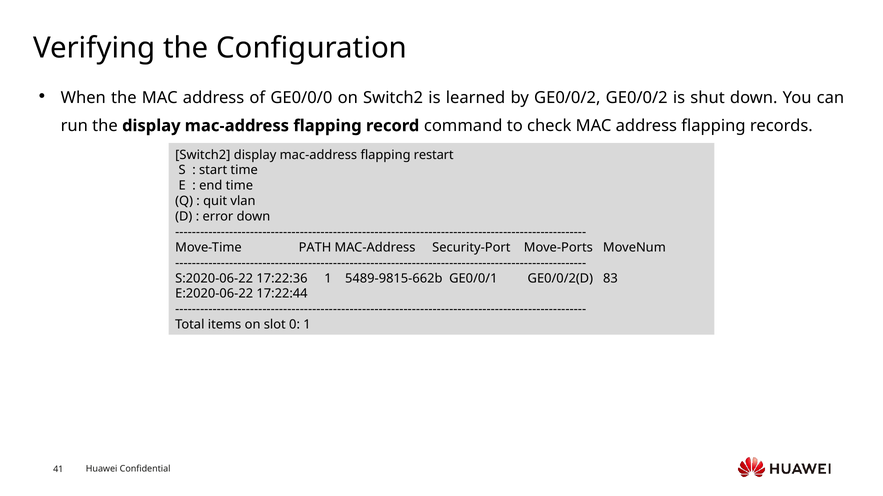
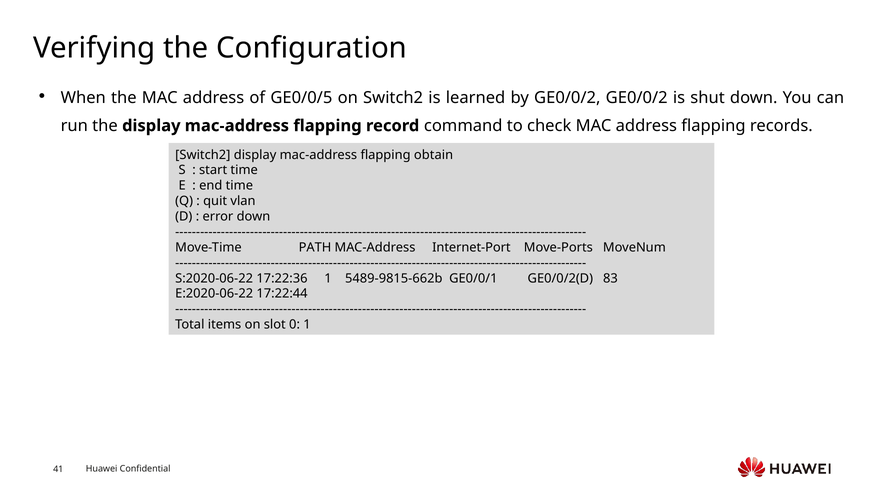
GE0/0/0: GE0/0/0 -> GE0/0/5
restart: restart -> obtain
Security-Port: Security-Port -> Internet-Port
